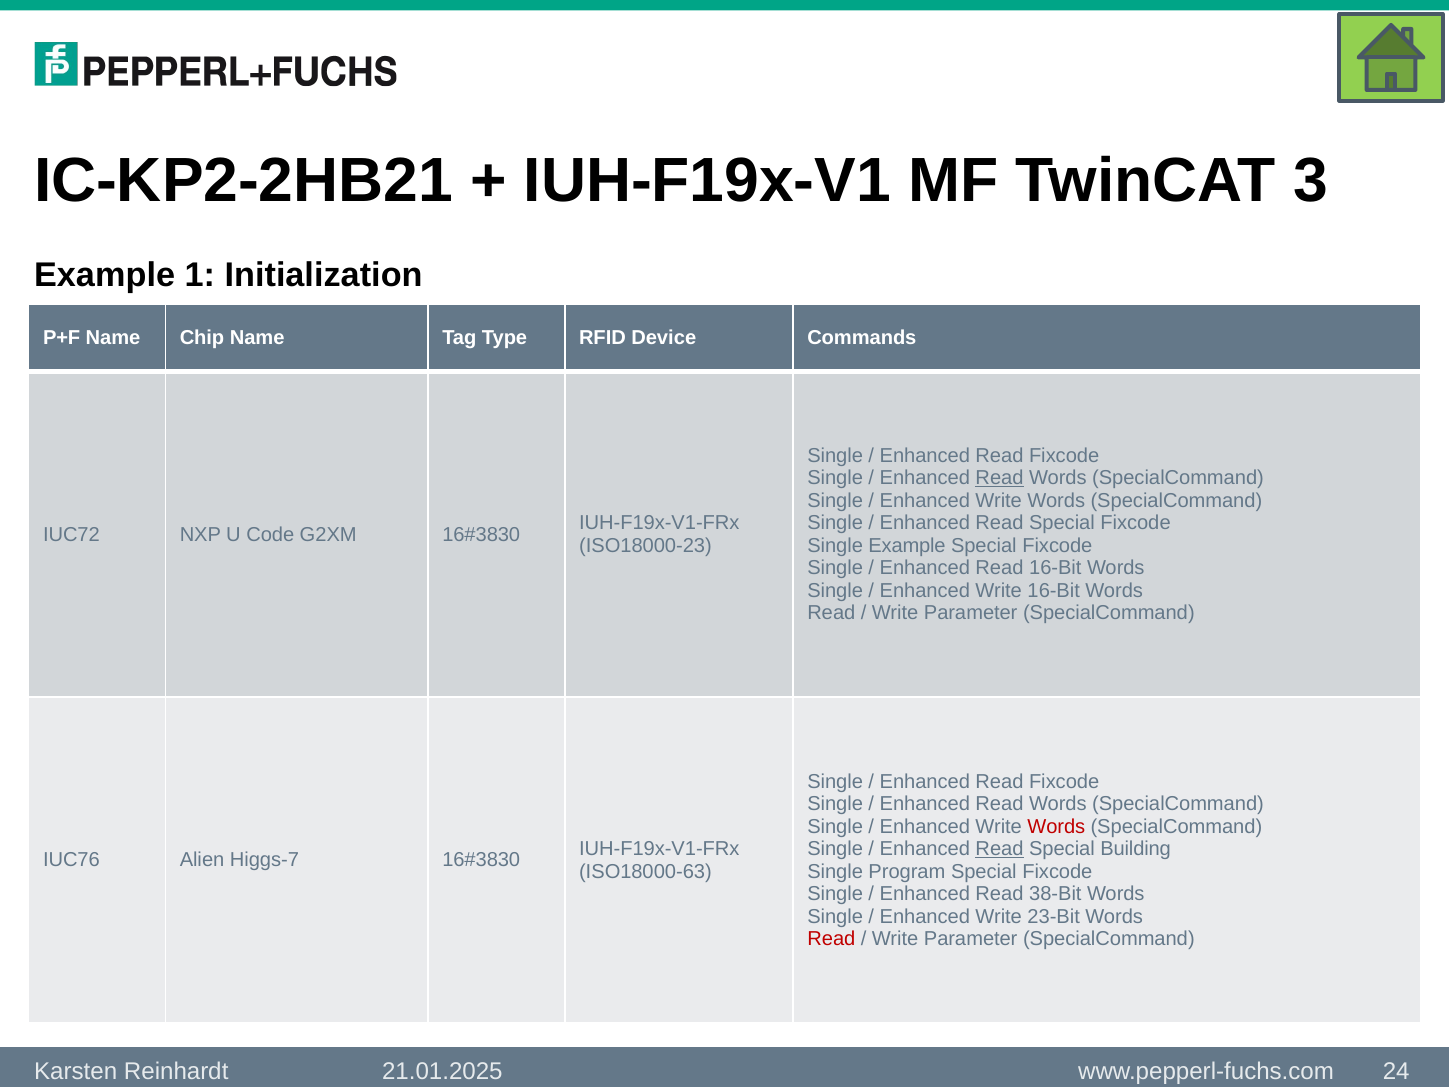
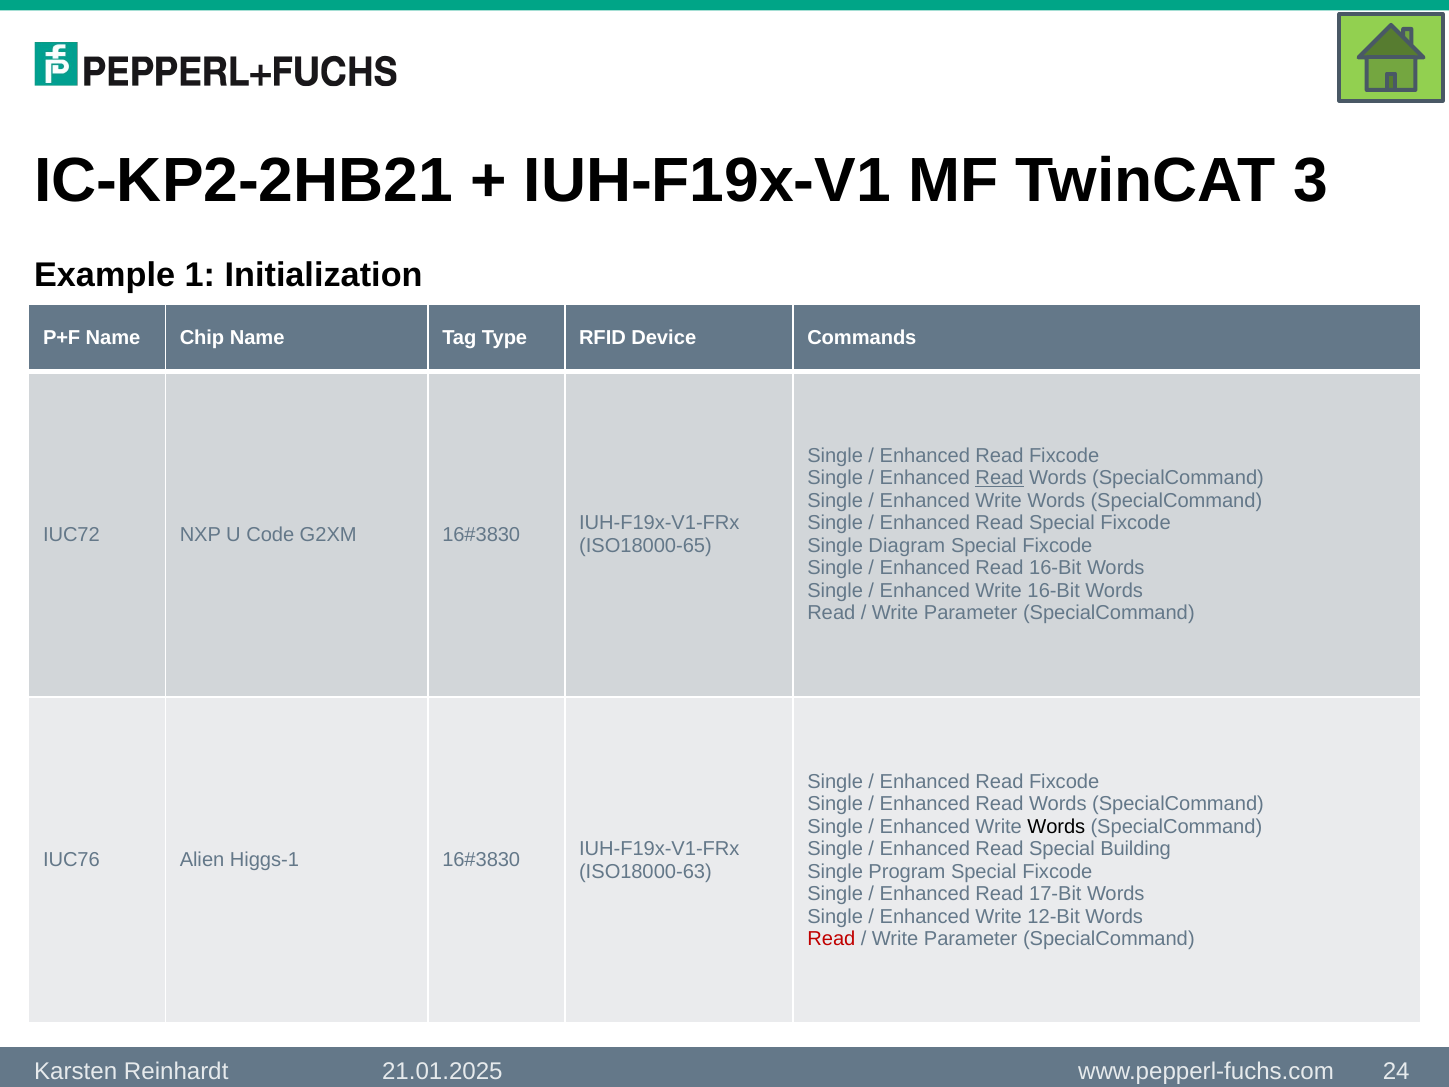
ISO18000-23: ISO18000-23 -> ISO18000-65
Single Example: Example -> Diagram
Words at (1056, 826) colour: red -> black
Read at (1000, 849) underline: present -> none
Higgs-7: Higgs-7 -> Higgs-1
38-Bit: 38-Bit -> 17-Bit
23-Bit: 23-Bit -> 12-Bit
